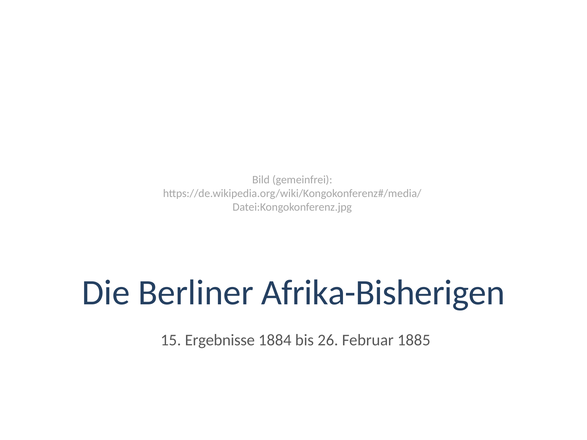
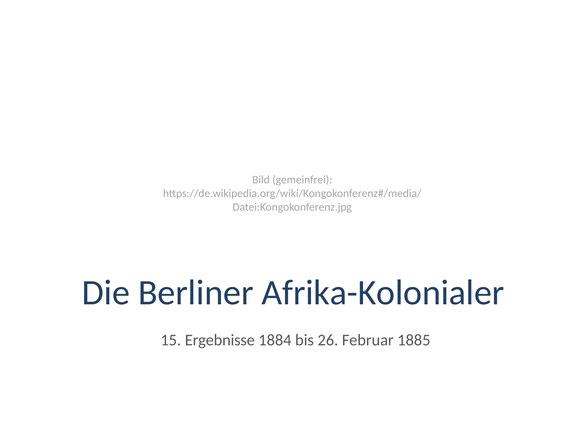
Afrika-Bisherigen: Afrika-Bisherigen -> Afrika-Kolonialer
